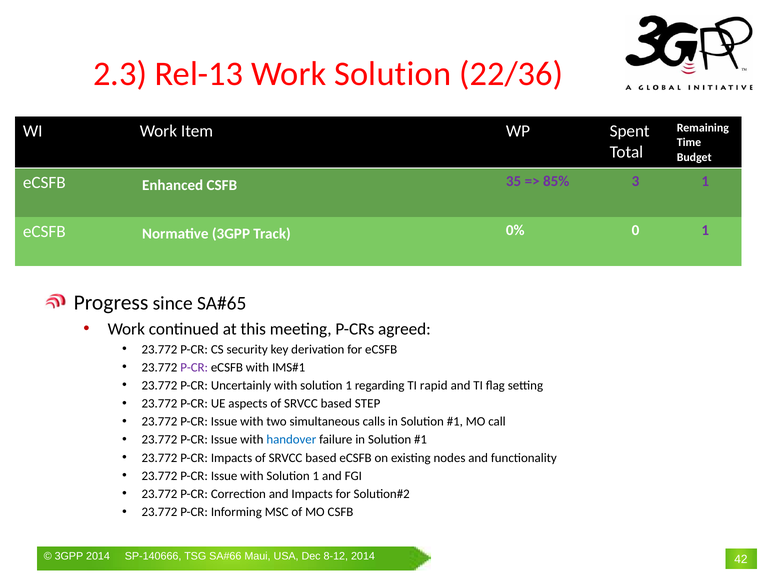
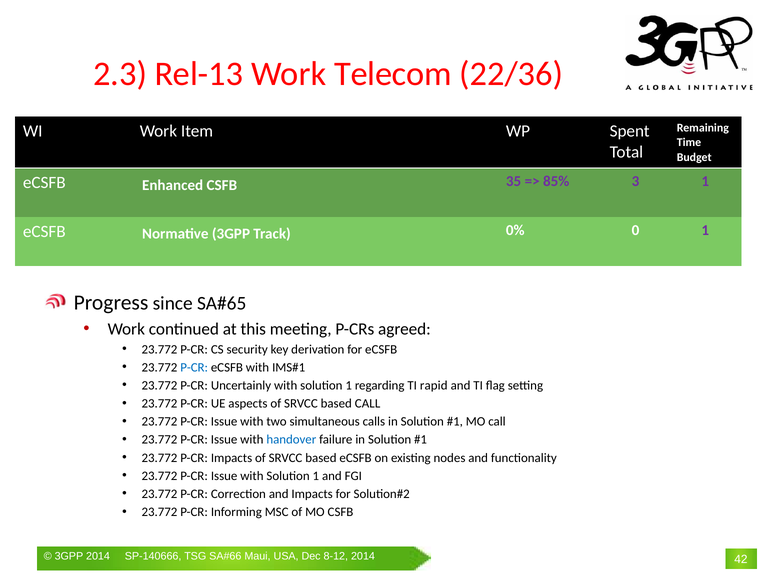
Work Solution: Solution -> Telecom
P-CR at (194, 367) colour: purple -> blue
based STEP: STEP -> CALL
